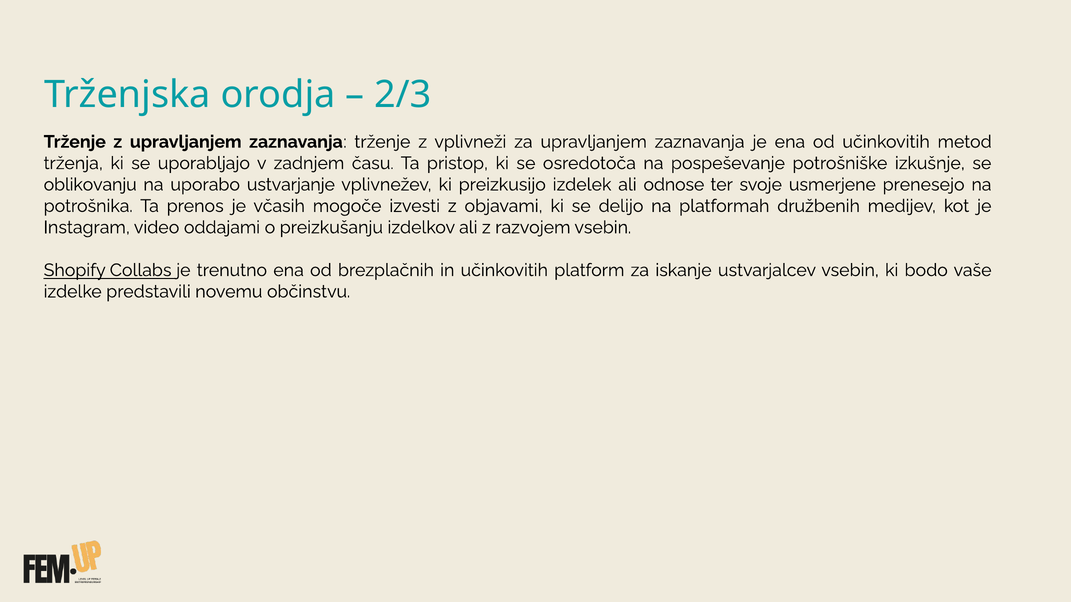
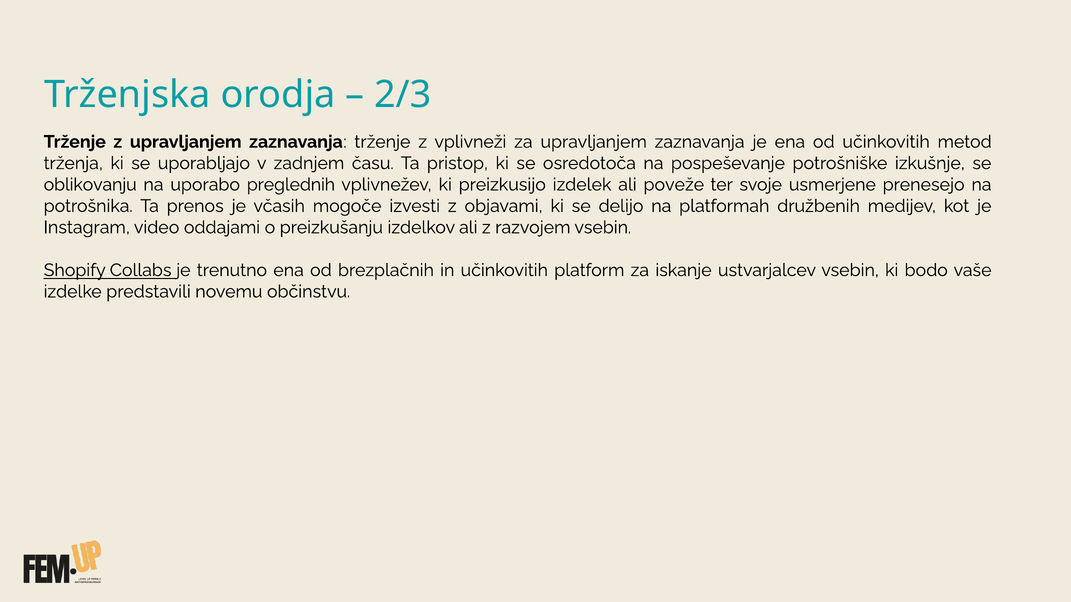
ustvarjanje: ustvarjanje -> preglednih
odnose: odnose -> poveže
